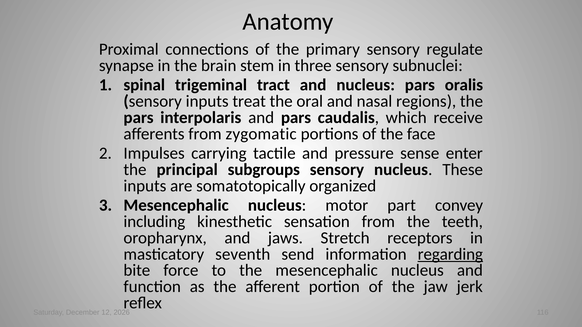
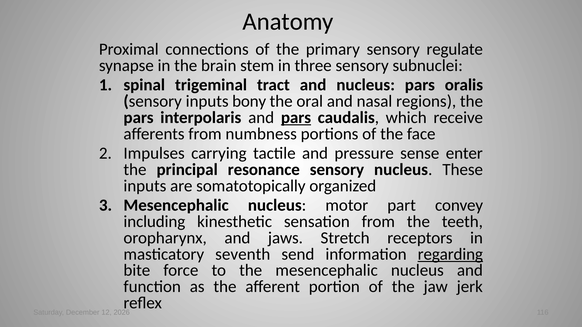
treat: treat -> bony
pars at (296, 118) underline: none -> present
zygomatic: zygomatic -> numbness
subgroups: subgroups -> resonance
